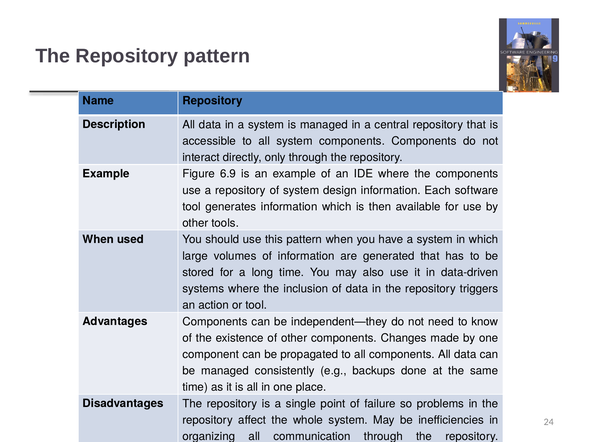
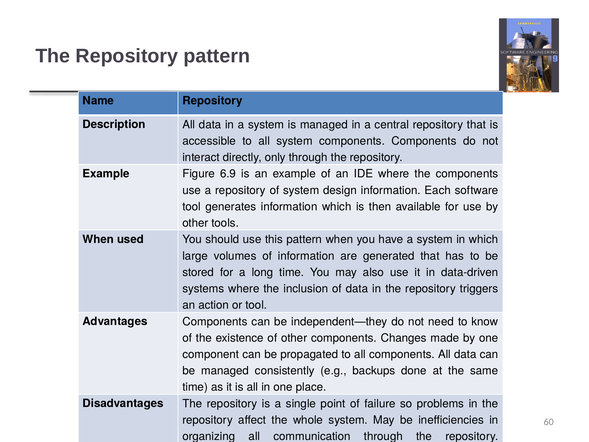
24: 24 -> 60
